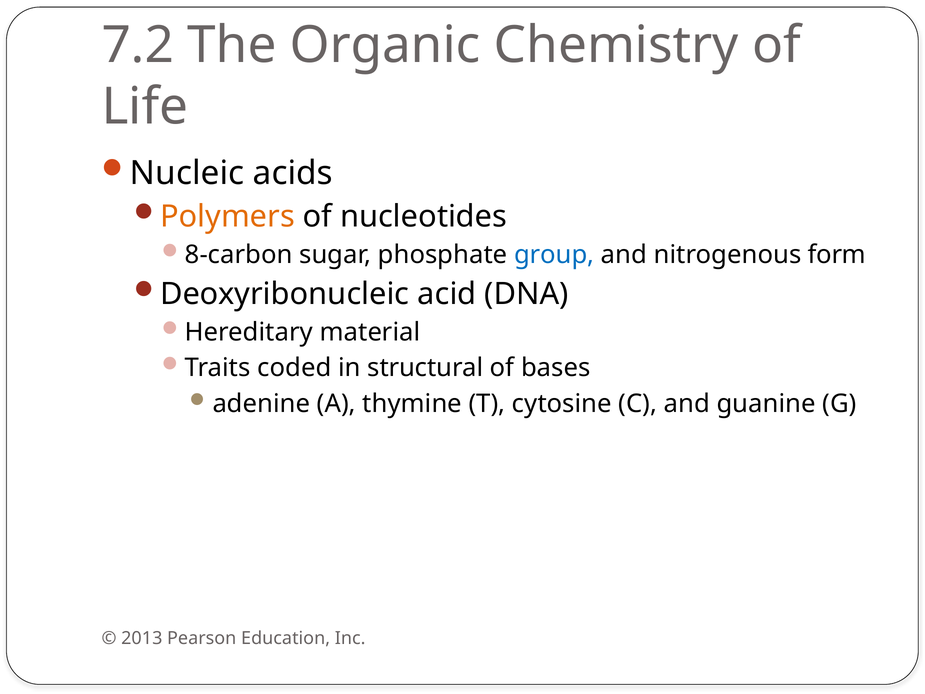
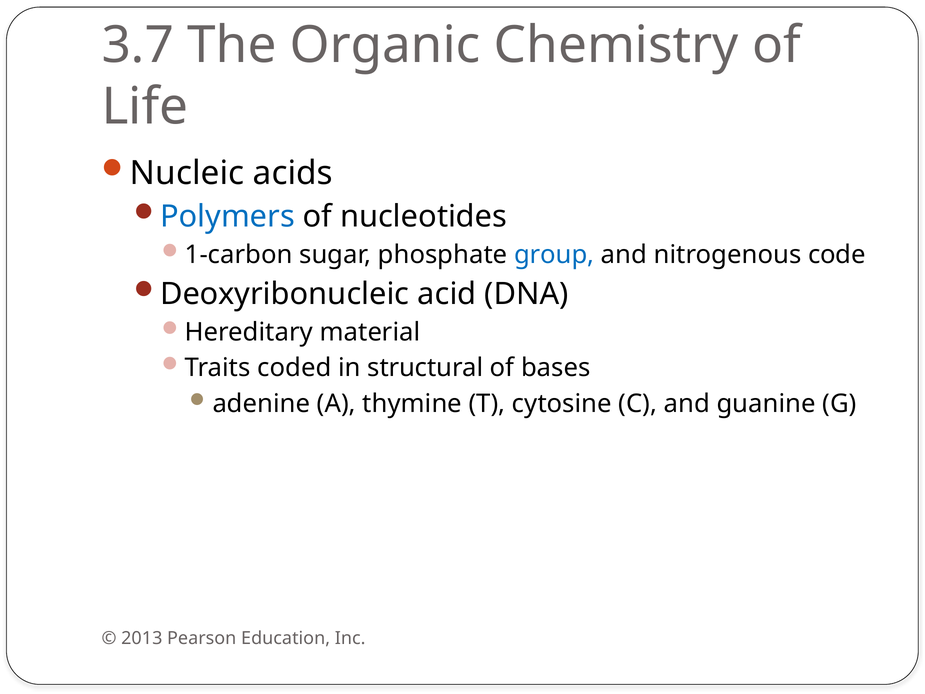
7.2: 7.2 -> 3.7
Polymers colour: orange -> blue
8-carbon: 8-carbon -> 1-carbon
form: form -> code
